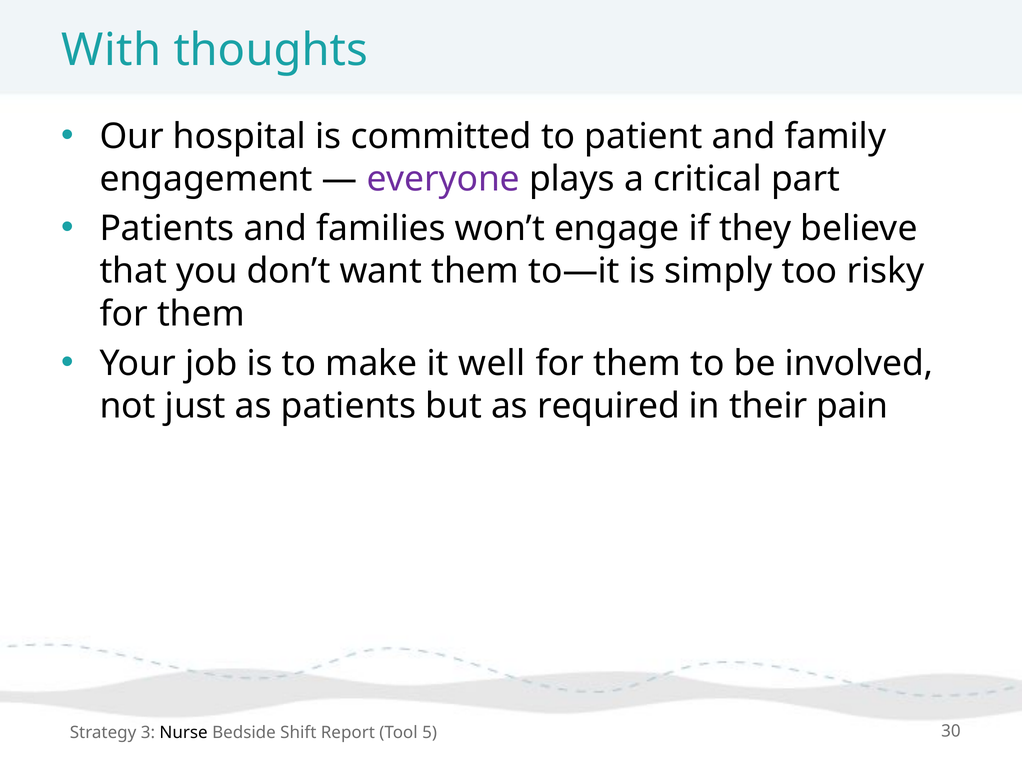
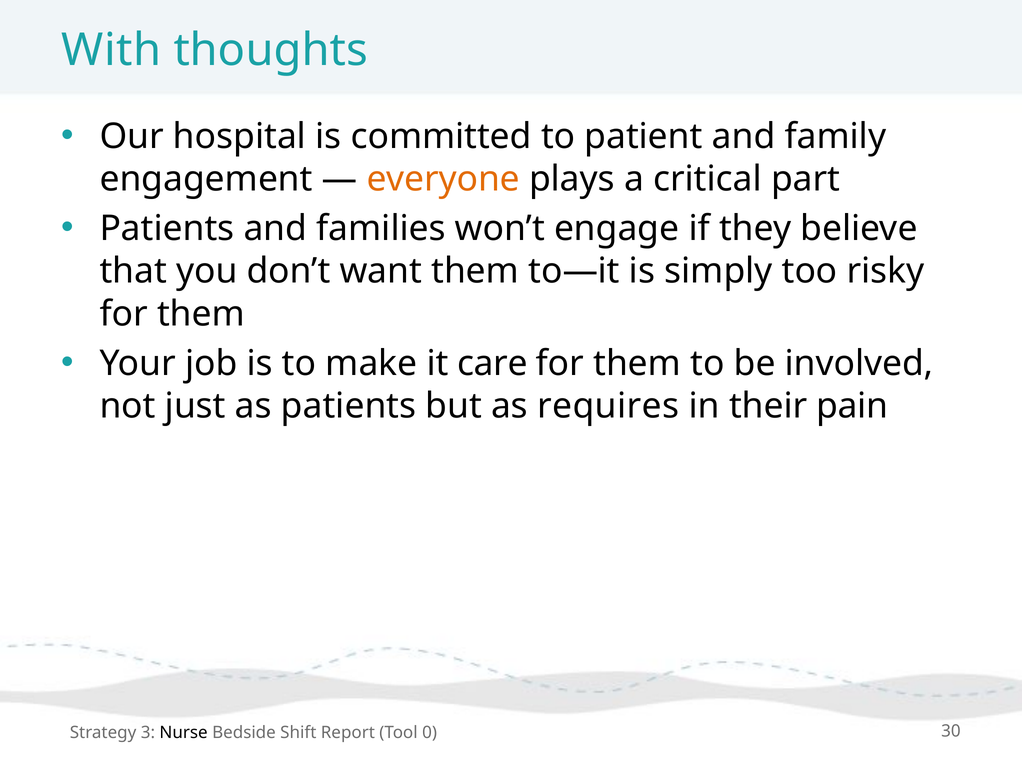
everyone colour: purple -> orange
well: well -> care
required: required -> requires
5: 5 -> 0
